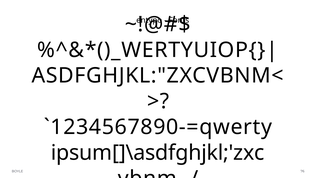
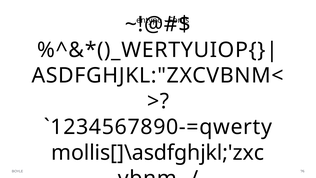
ipsum[]\asdfghjkl;'zxc: ipsum[]\asdfghjkl;'zxc -> mollis[]\asdfghjkl;'zxc
